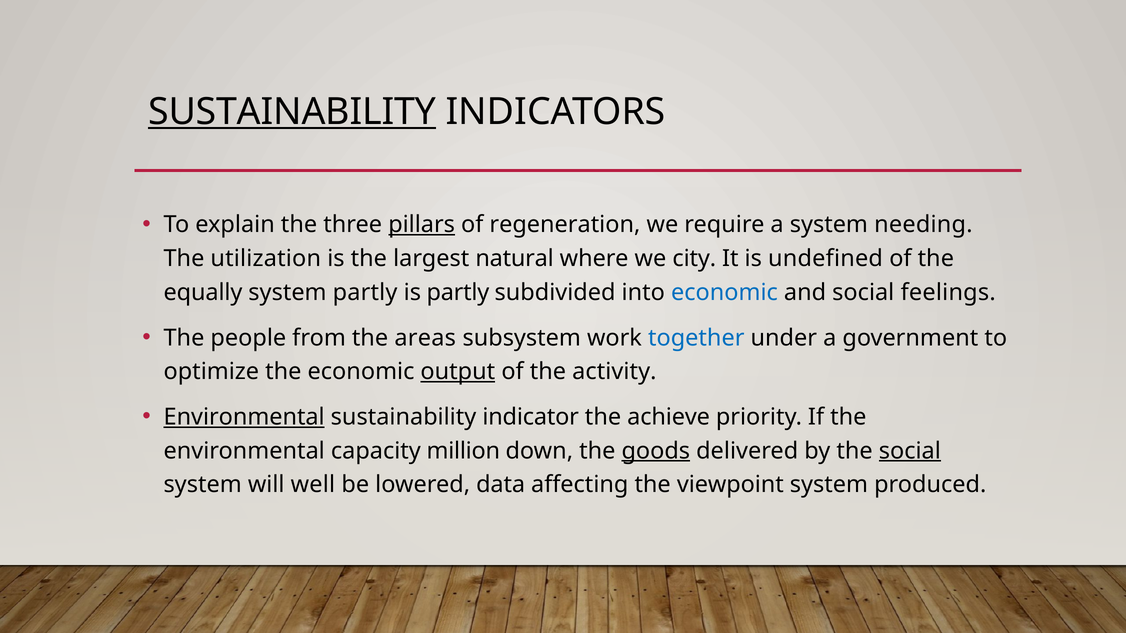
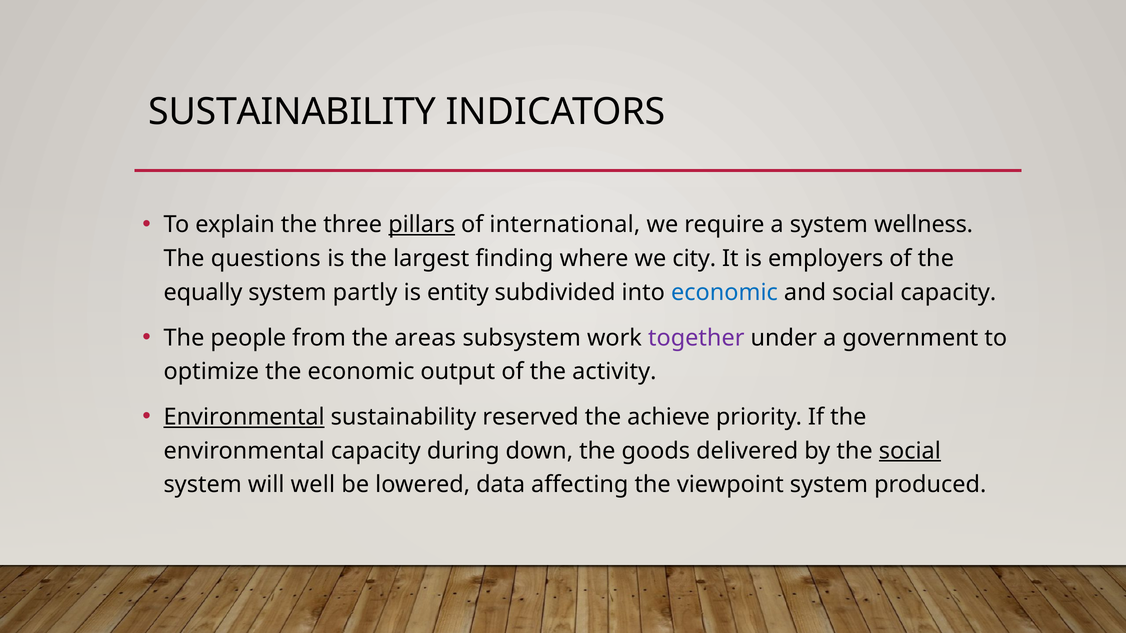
SUSTAINABILITY at (292, 112) underline: present -> none
regeneration: regeneration -> international
needing: needing -> wellness
utilization: utilization -> questions
natural: natural -> finding
undefined: undefined -> employers
is partly: partly -> entity
social feelings: feelings -> capacity
together colour: blue -> purple
output underline: present -> none
indicator: indicator -> reserved
million: million -> during
goods underline: present -> none
